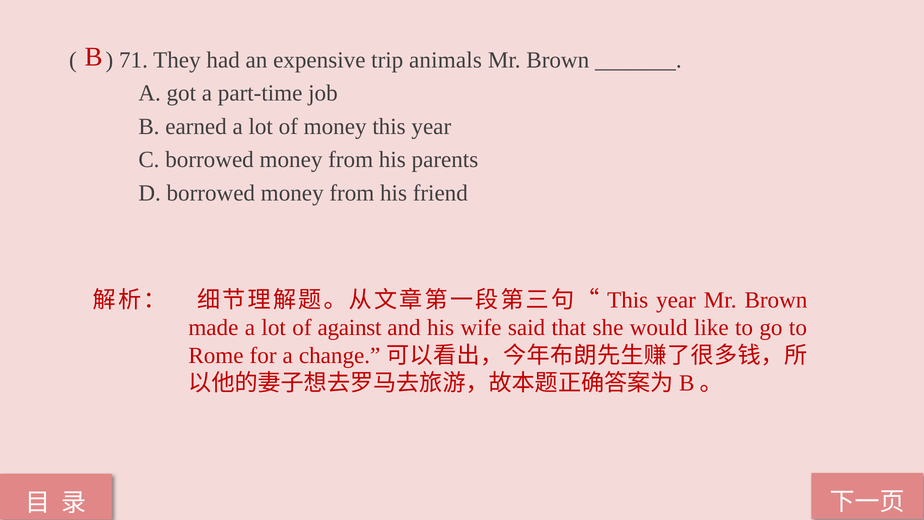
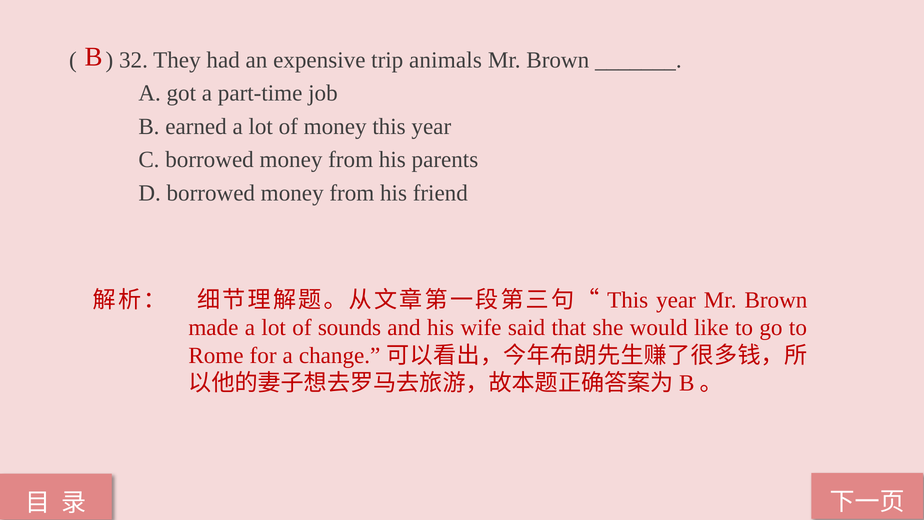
71: 71 -> 32
against: against -> sounds
